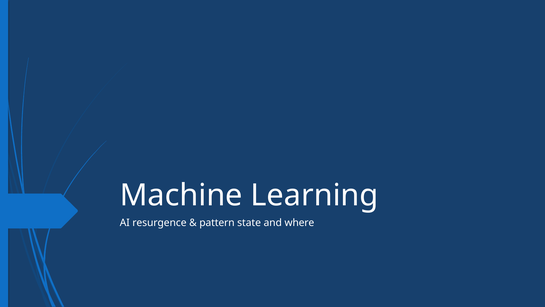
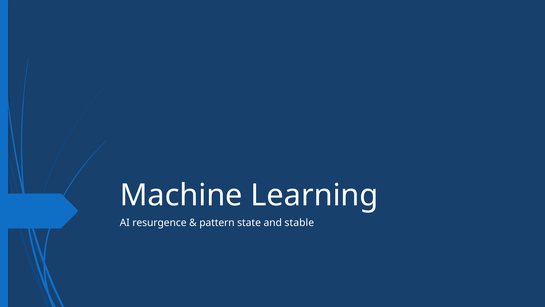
where: where -> stable
